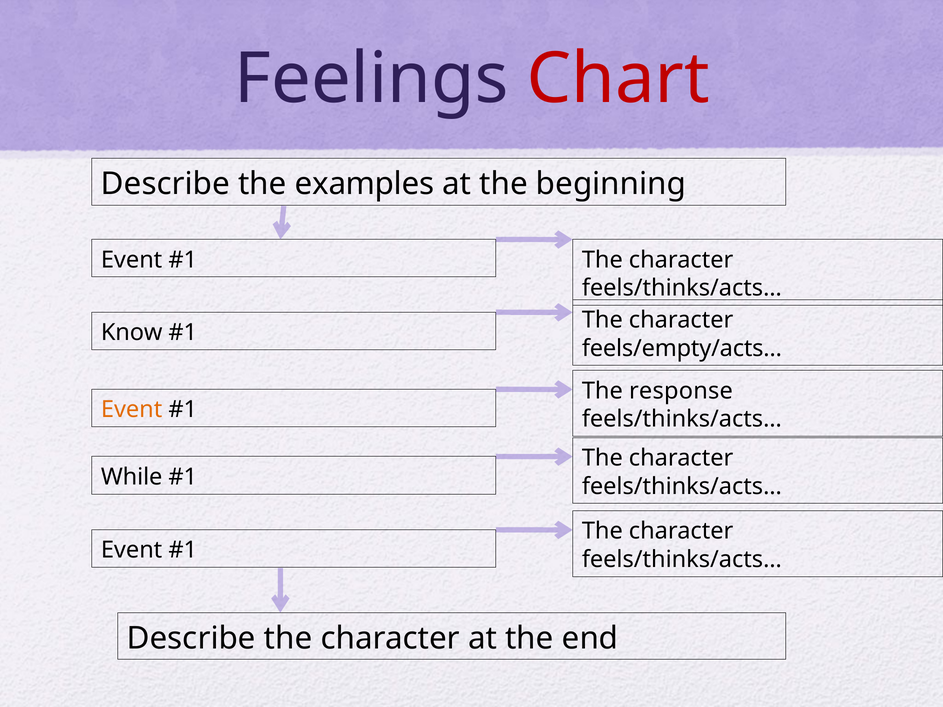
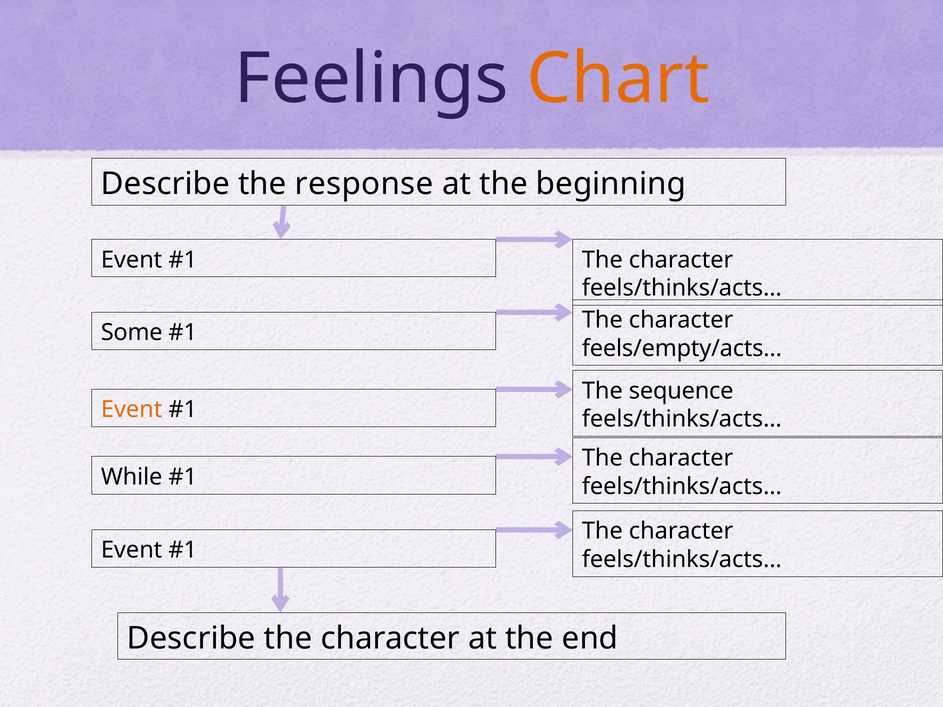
Chart colour: red -> orange
examples: examples -> response
Know: Know -> Some
response: response -> sequence
